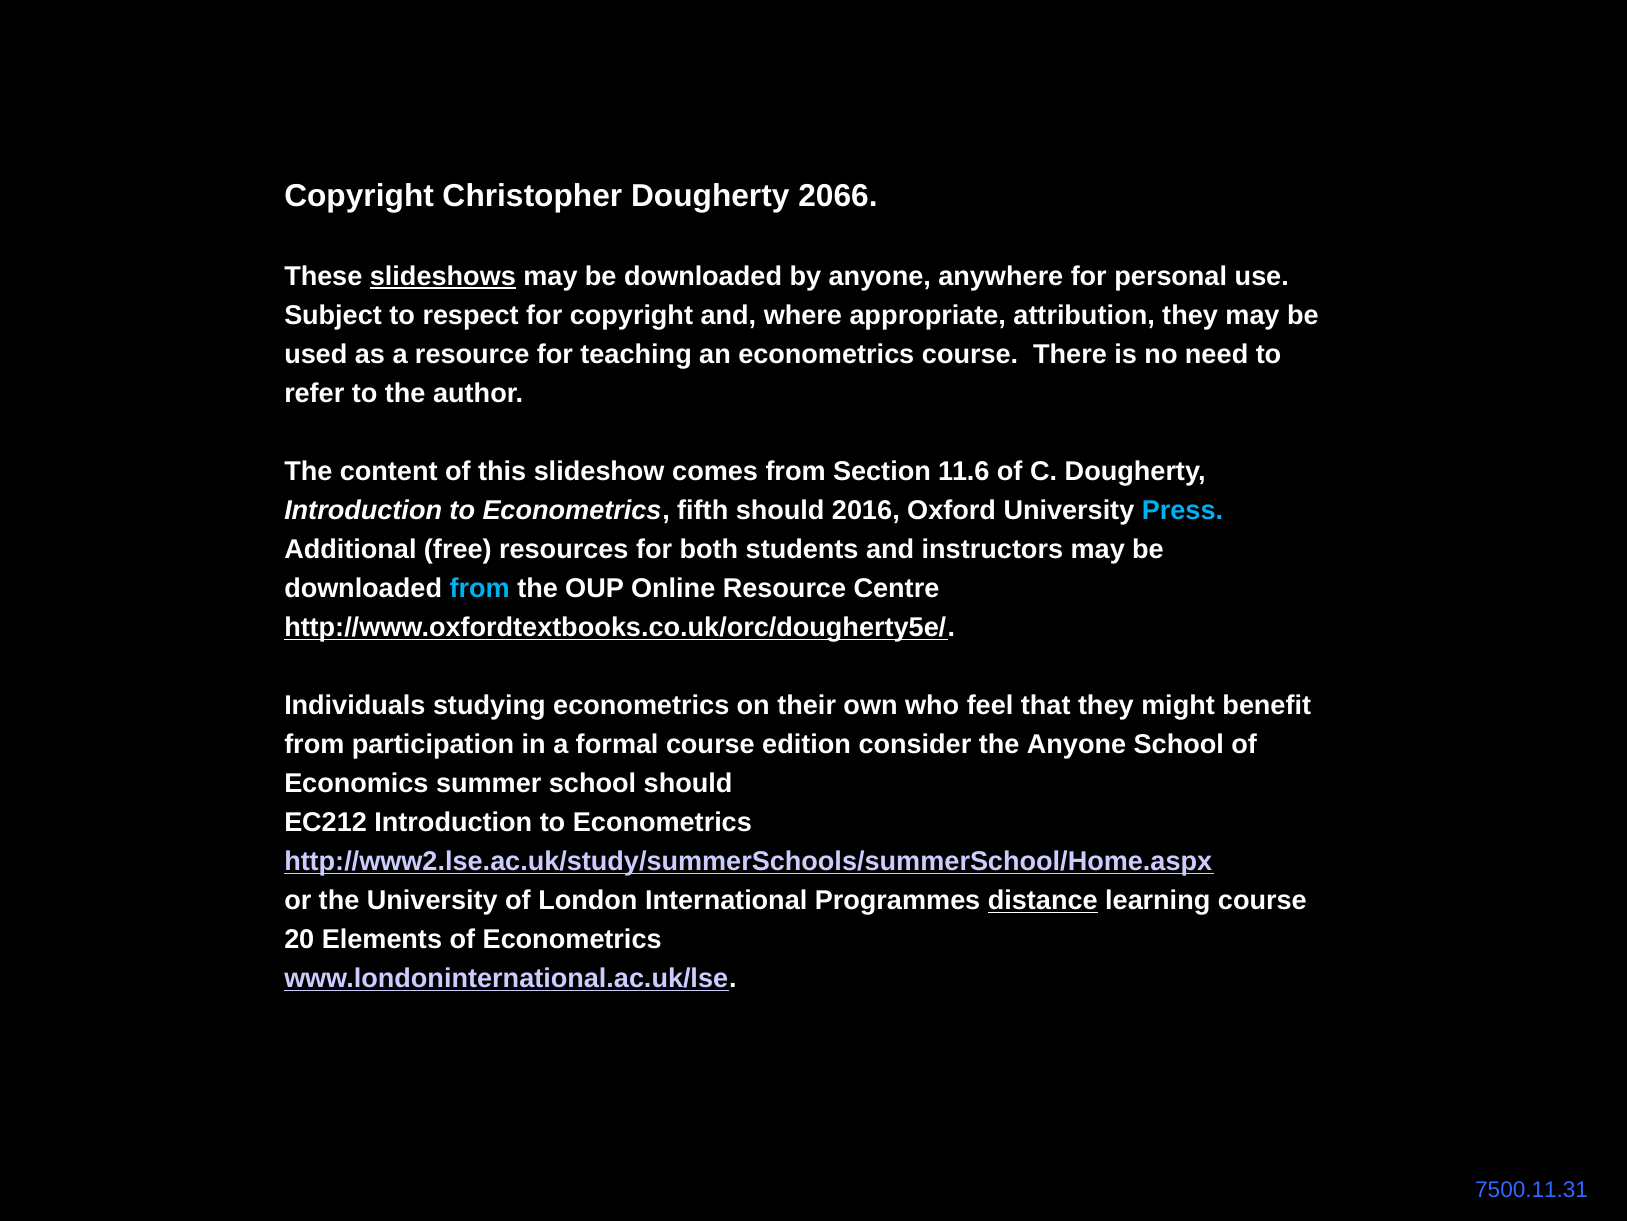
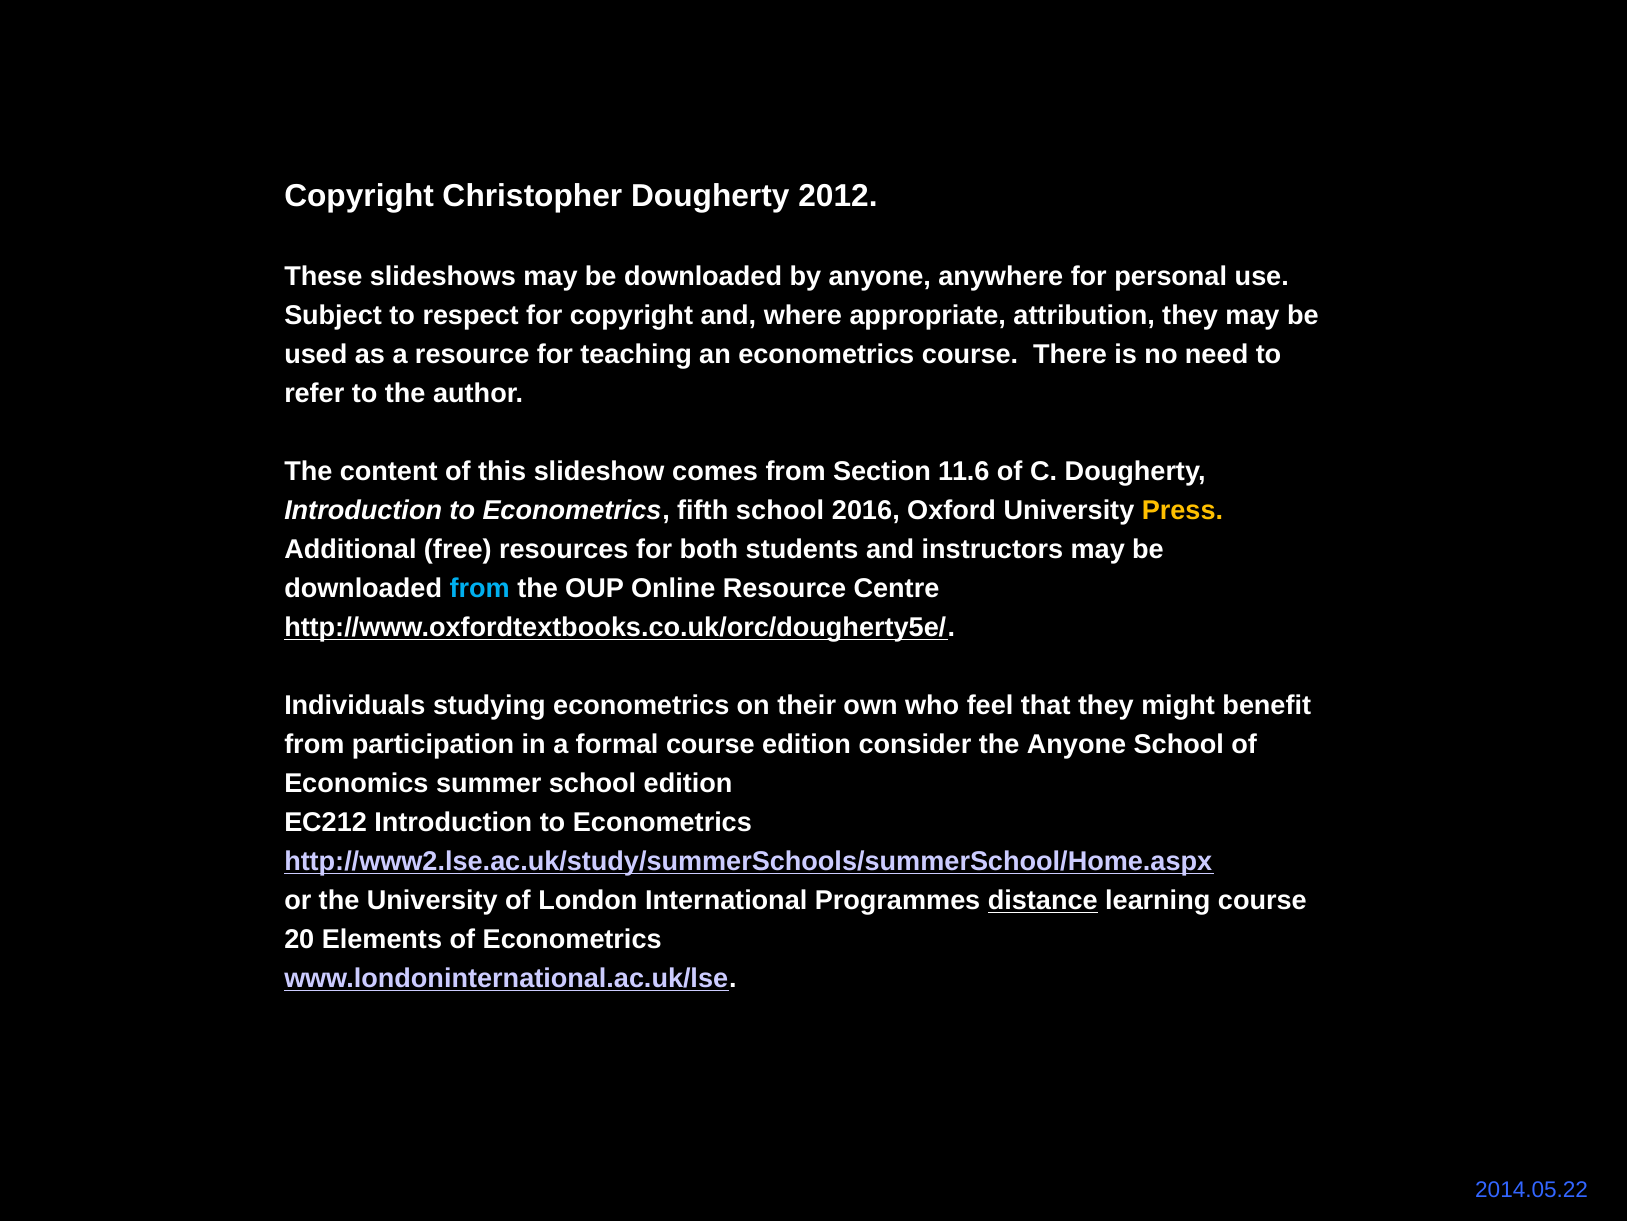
2066: 2066 -> 2012
slideshows underline: present -> none
fifth should: should -> school
Press colour: light blue -> yellow
school should: should -> edition
7500.11.31: 7500.11.31 -> 2014.05.22
